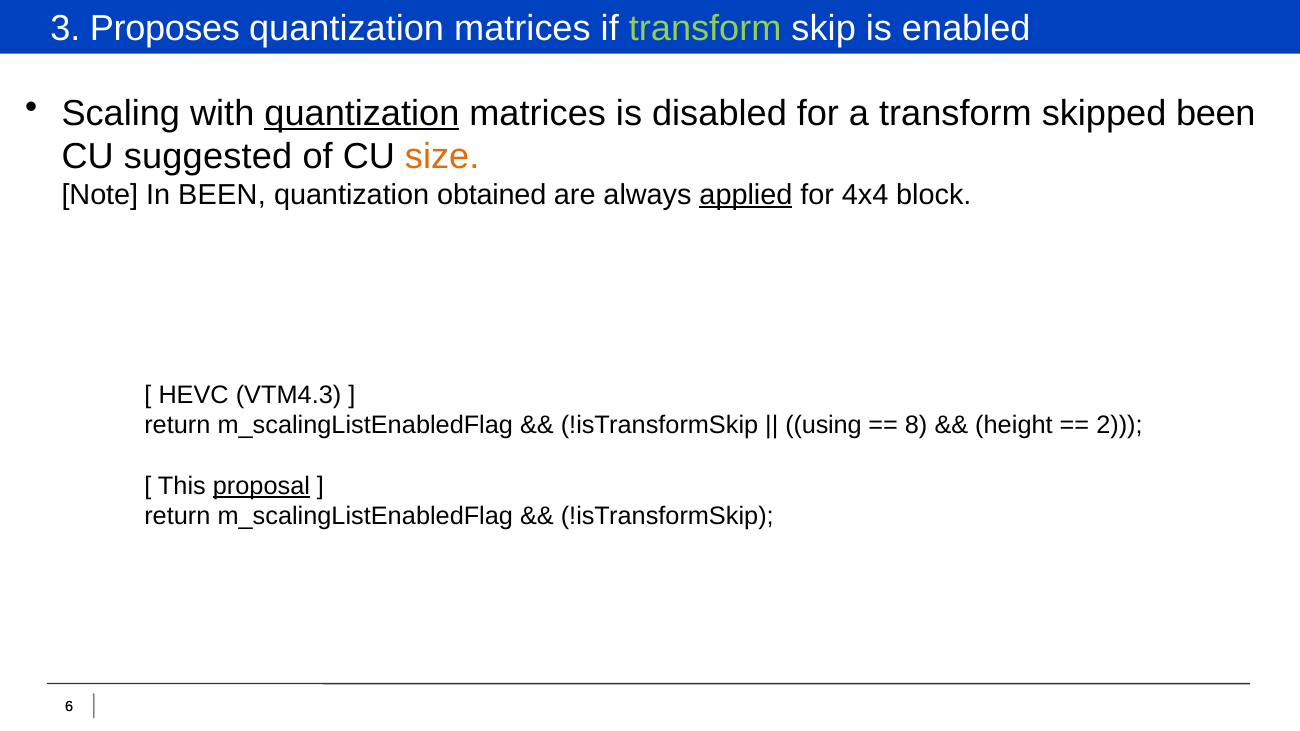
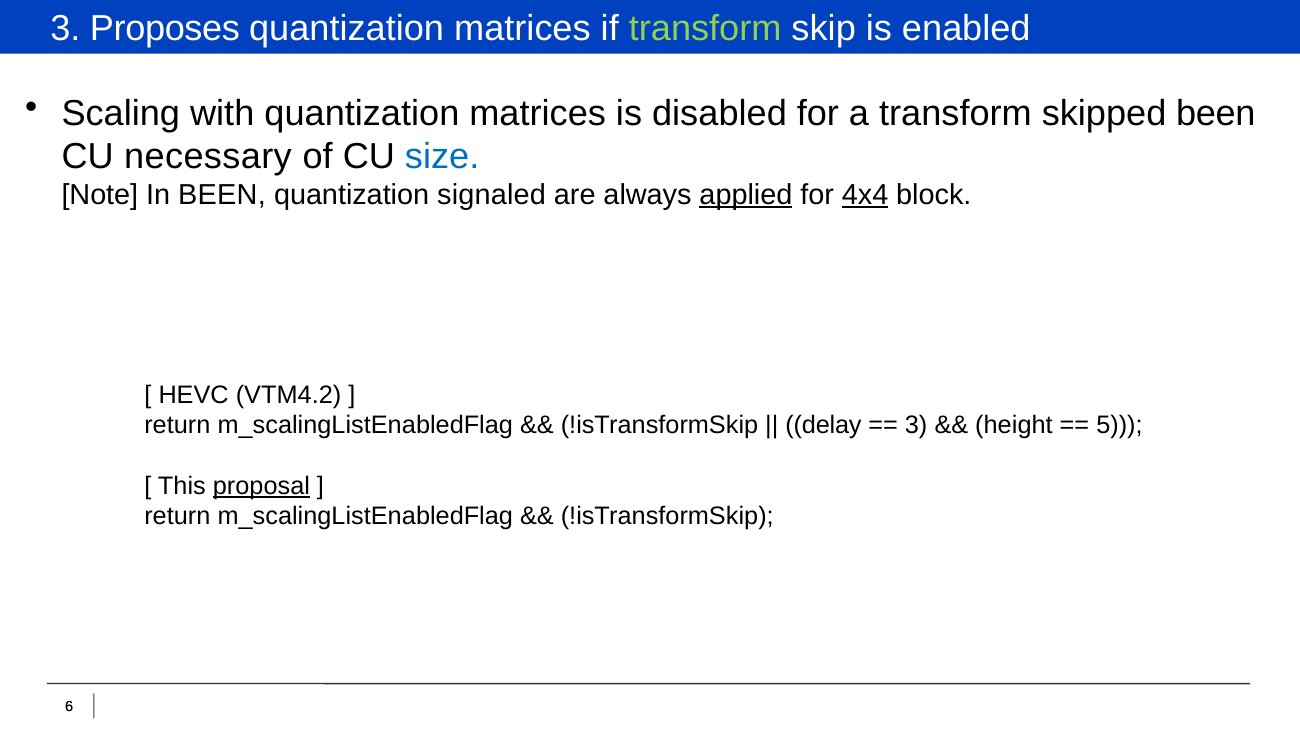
quantization at (362, 113) underline: present -> none
suggested: suggested -> necessary
size colour: orange -> blue
obtained: obtained -> signaled
4x4 underline: none -> present
VTM4.3: VTM4.3 -> VTM4.2
using: using -> delay
8 at (916, 426): 8 -> 3
2: 2 -> 5
